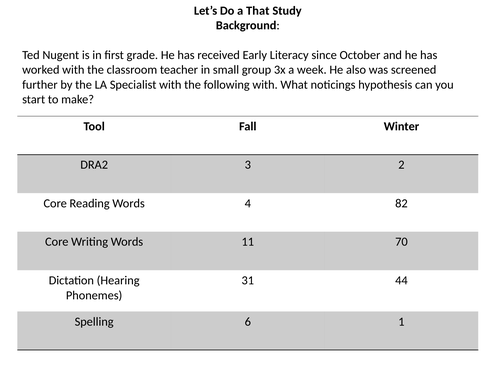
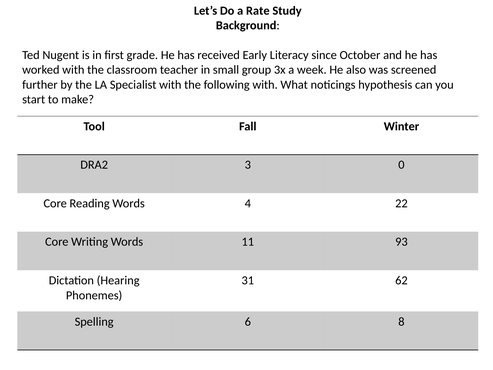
That: That -> Rate
2: 2 -> 0
82: 82 -> 22
70: 70 -> 93
44: 44 -> 62
1: 1 -> 8
